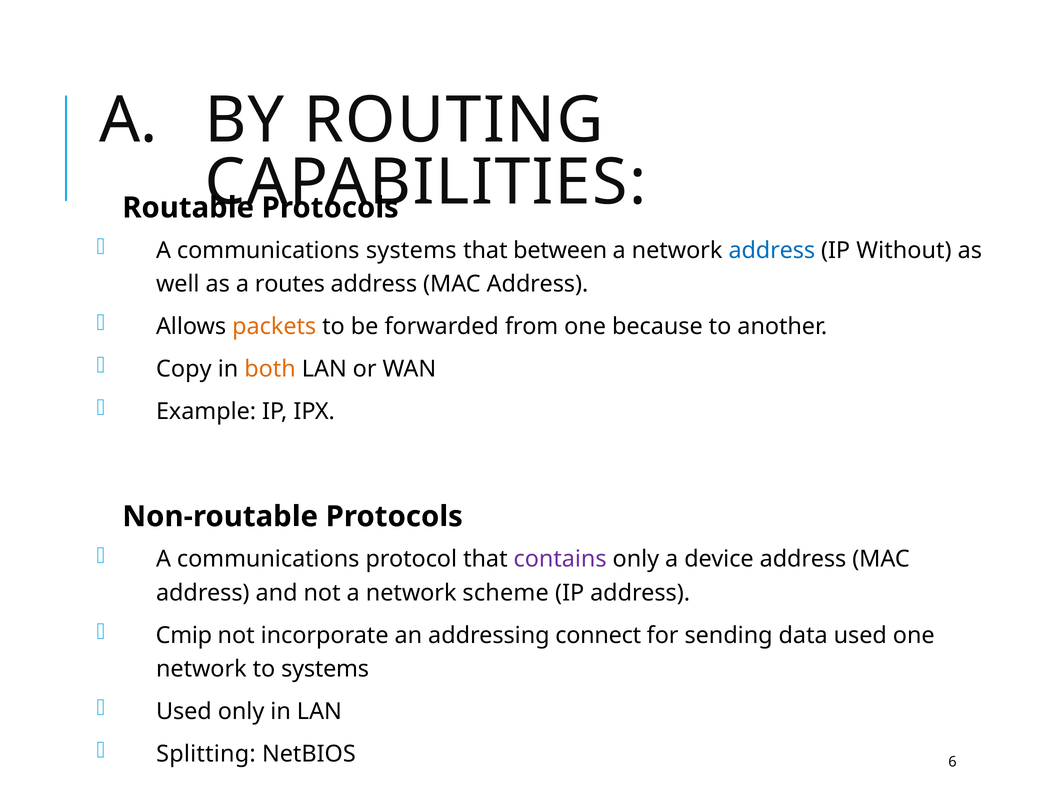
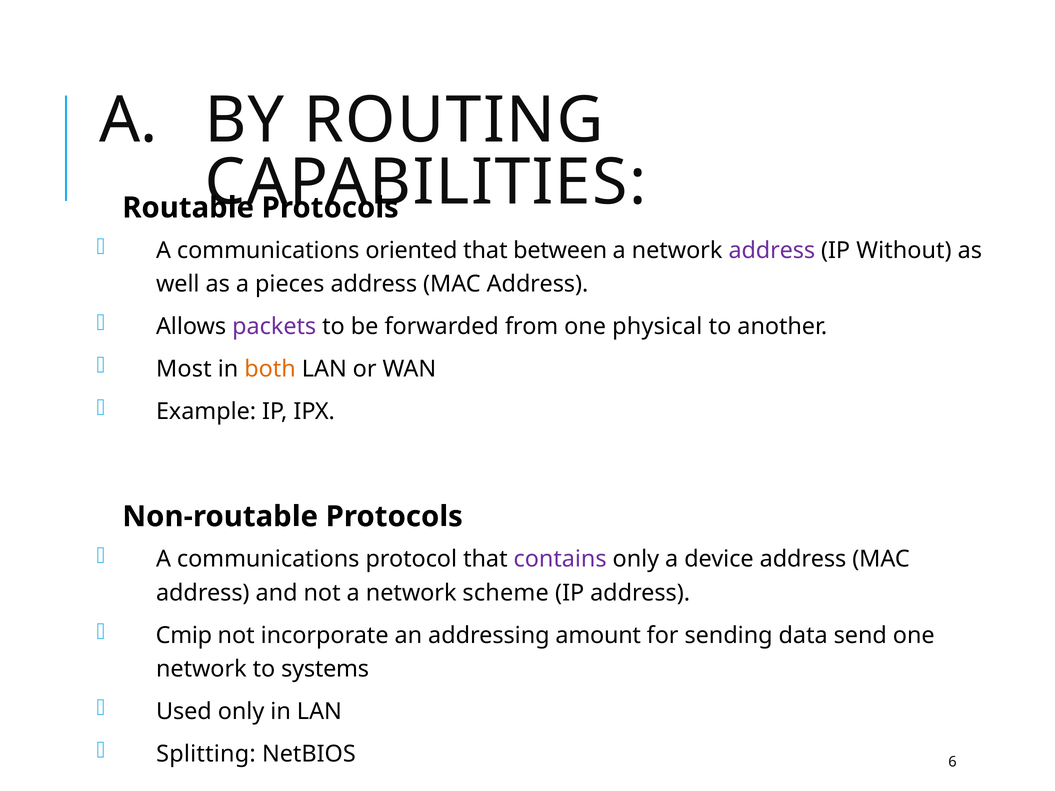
communications systems: systems -> oriented
address at (772, 250) colour: blue -> purple
routes: routes -> pieces
packets colour: orange -> purple
because: because -> physical
Copy: Copy -> Most
connect: connect -> amount
data used: used -> send
